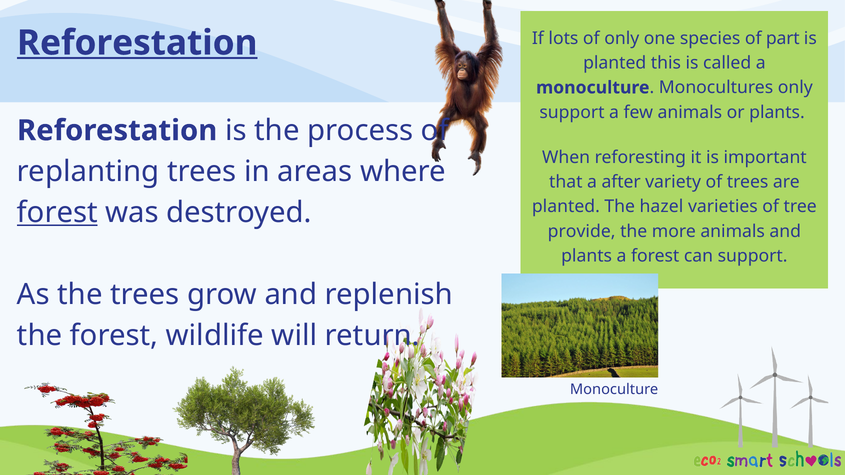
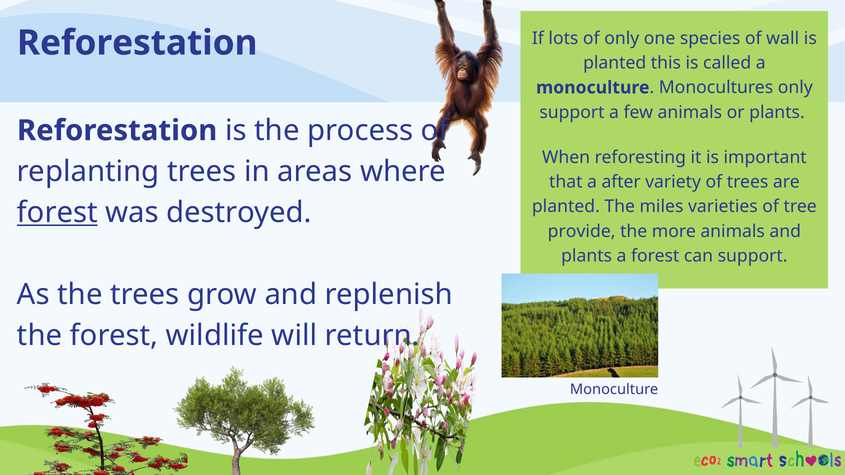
Reforestation at (137, 43) underline: present -> none
part: part -> wall
hazel: hazel -> miles
